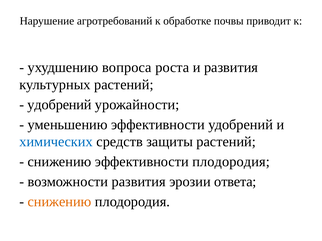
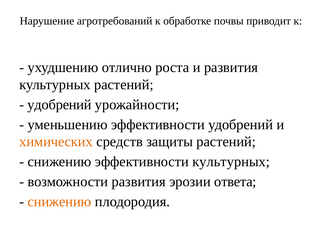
вопроса: вопроса -> отлично
химических colour: blue -> orange
эффективности плодородия: плодородия -> культурных
